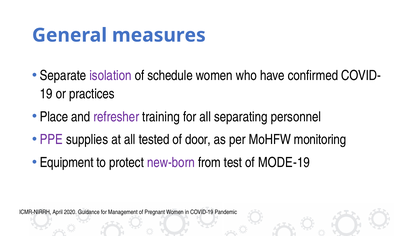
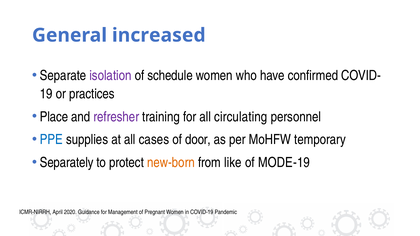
measures: measures -> increased
separating: separating -> circulating
PPE colour: purple -> blue
tested: tested -> cases
monitoring: monitoring -> temporary
Equipment: Equipment -> Separately
new-born colour: purple -> orange
test: test -> like
